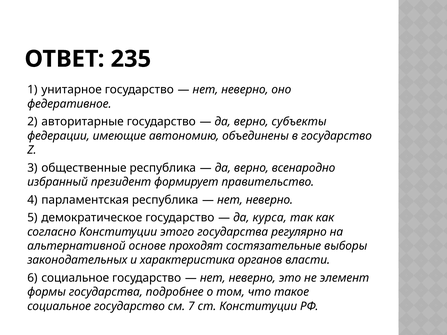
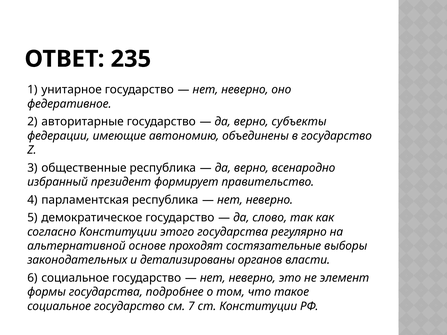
курса: курса -> слово
характеристика: характеристика -> детализированы
